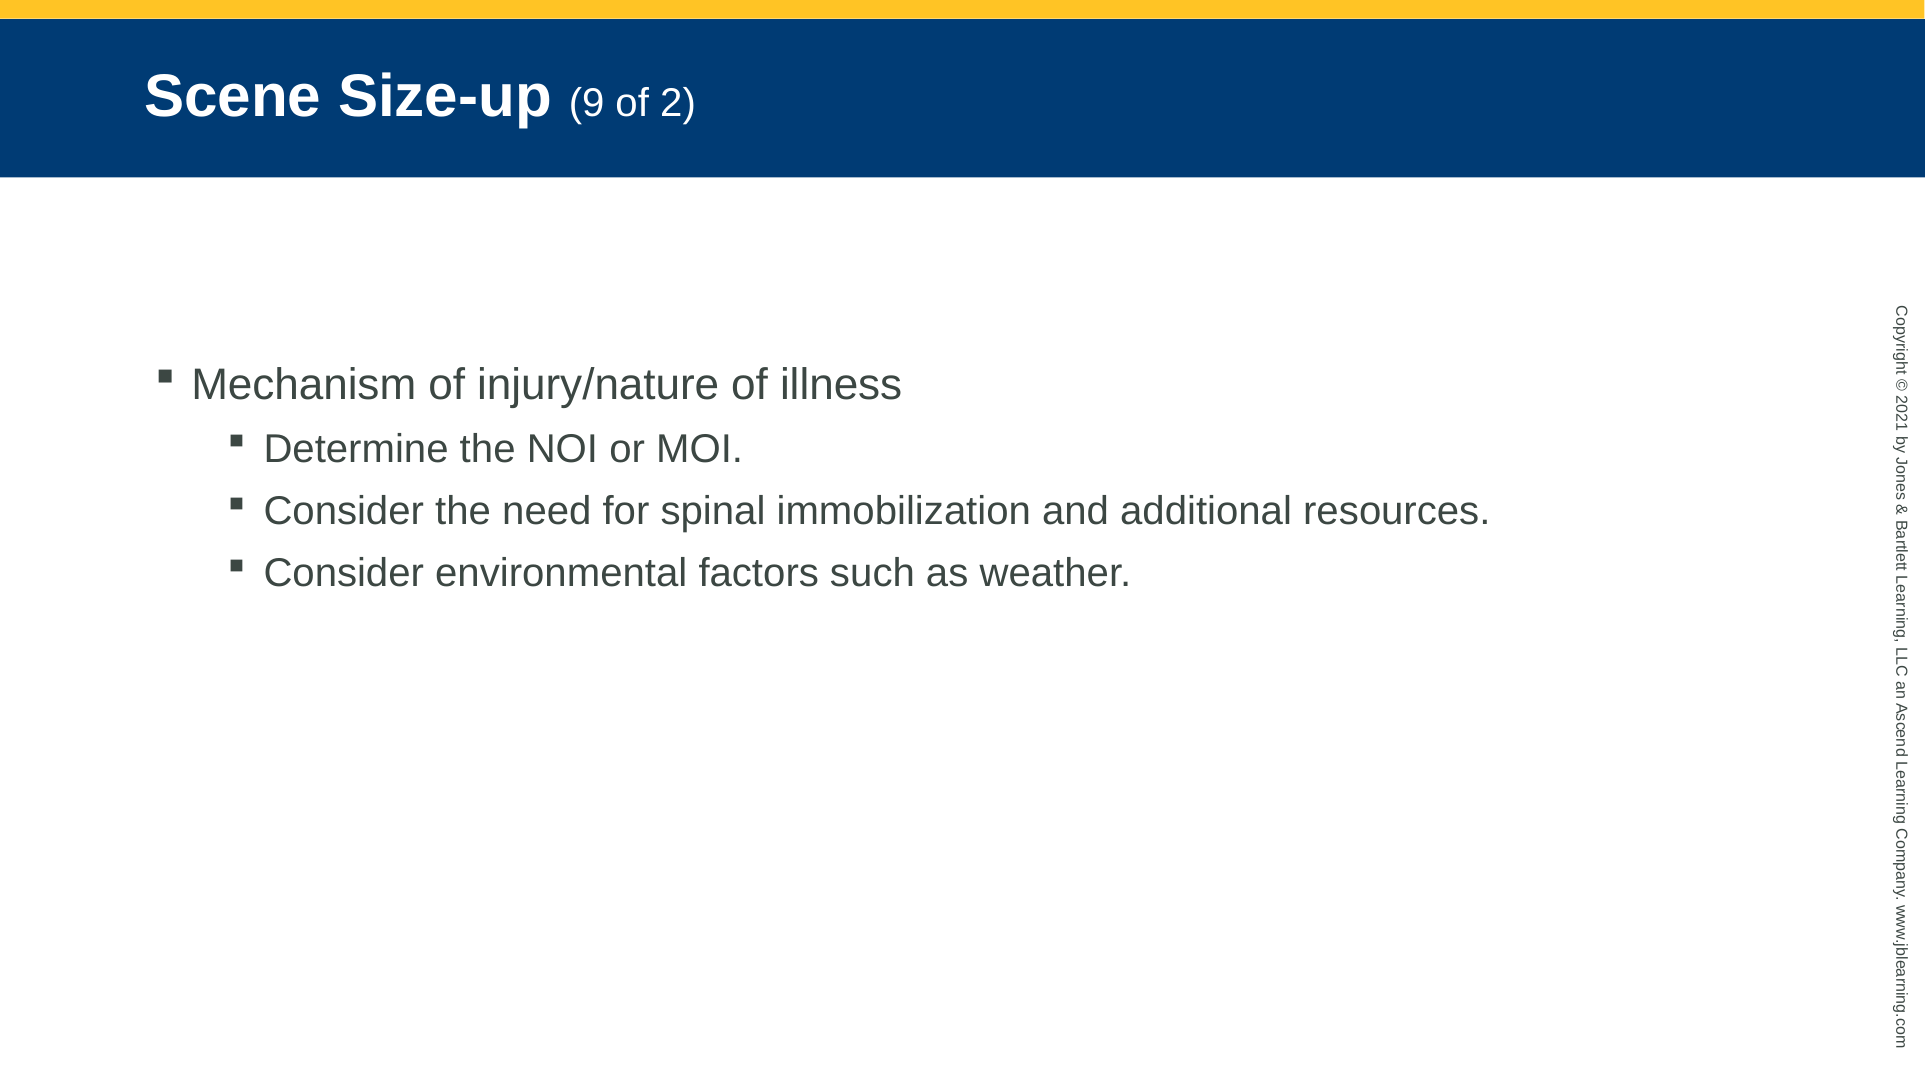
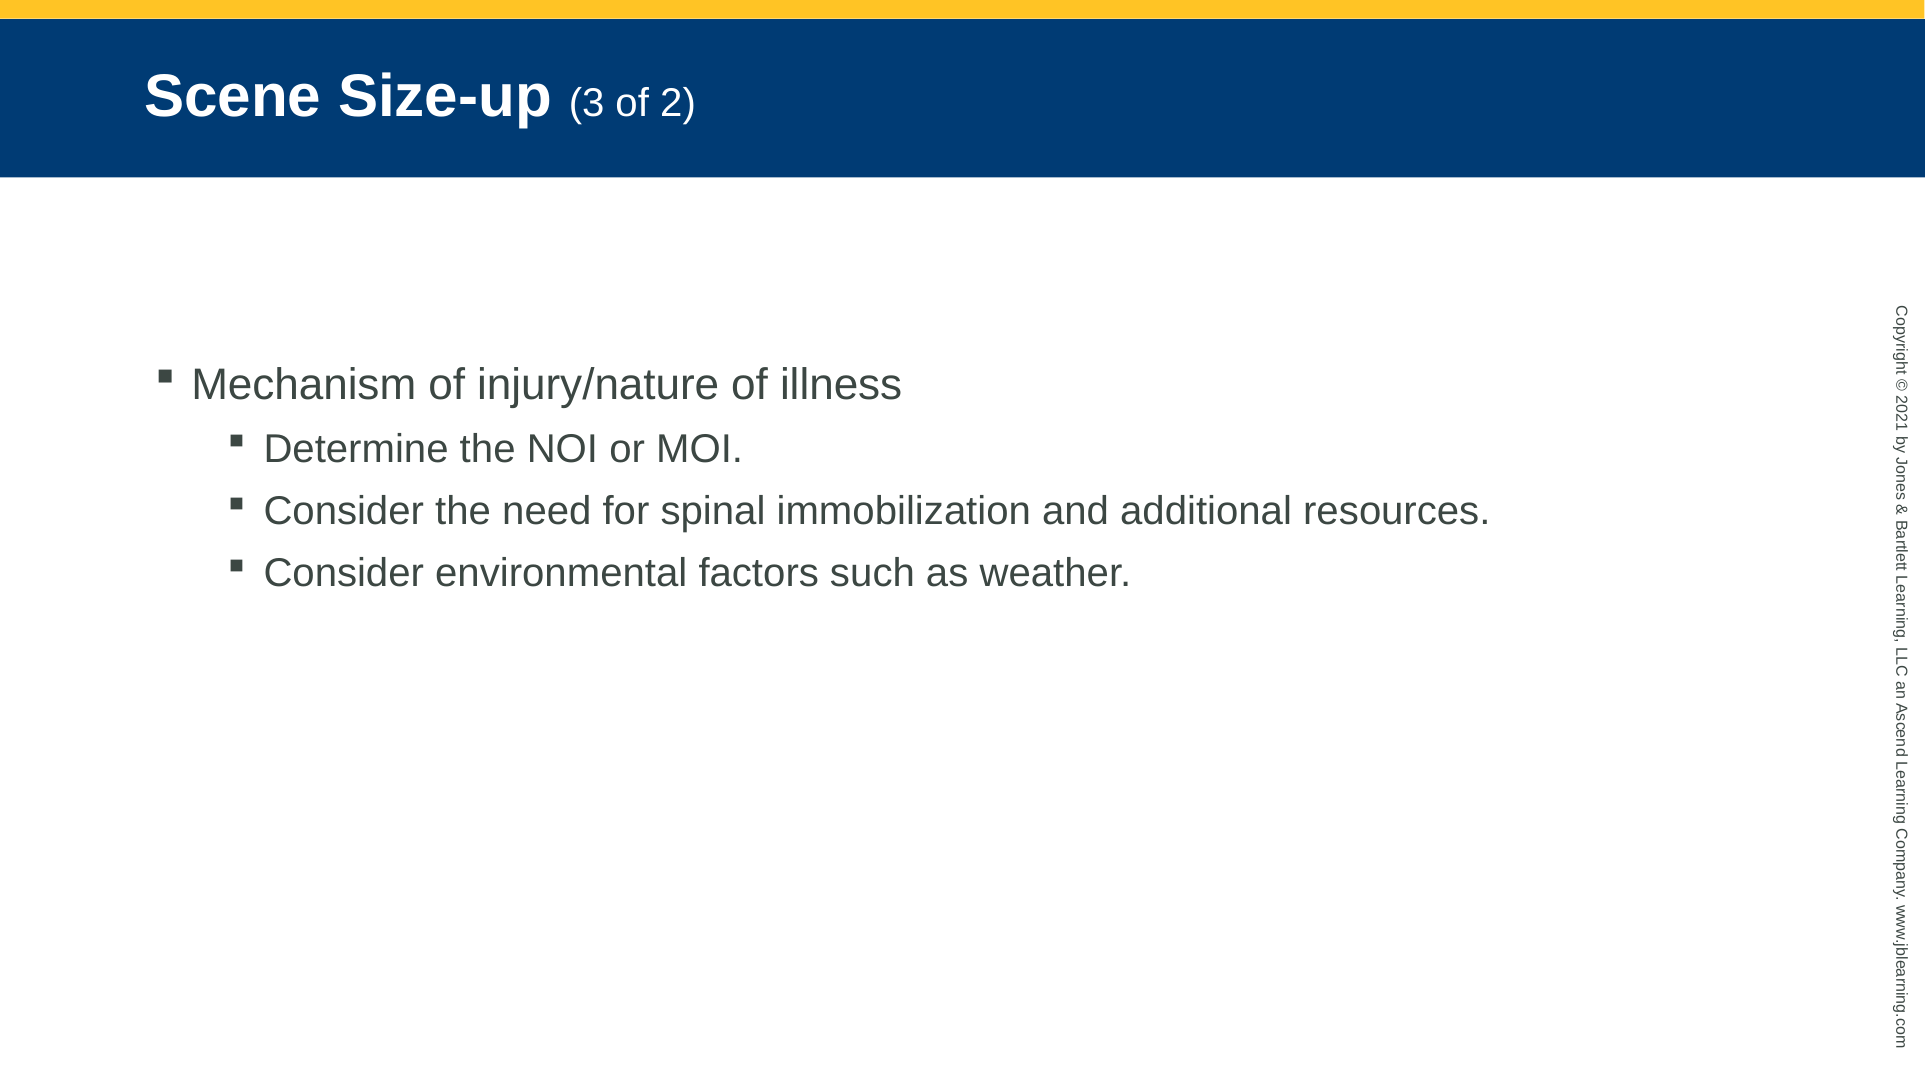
9: 9 -> 3
